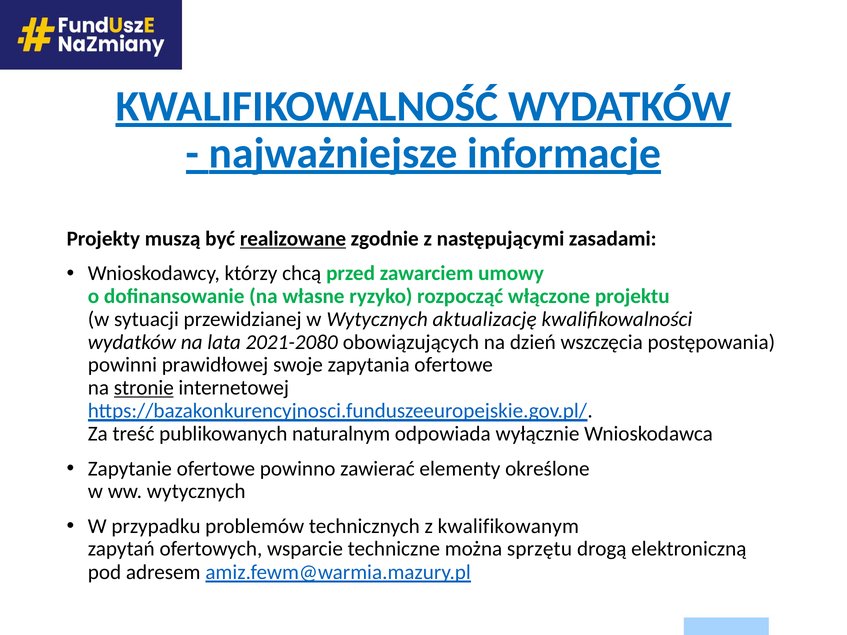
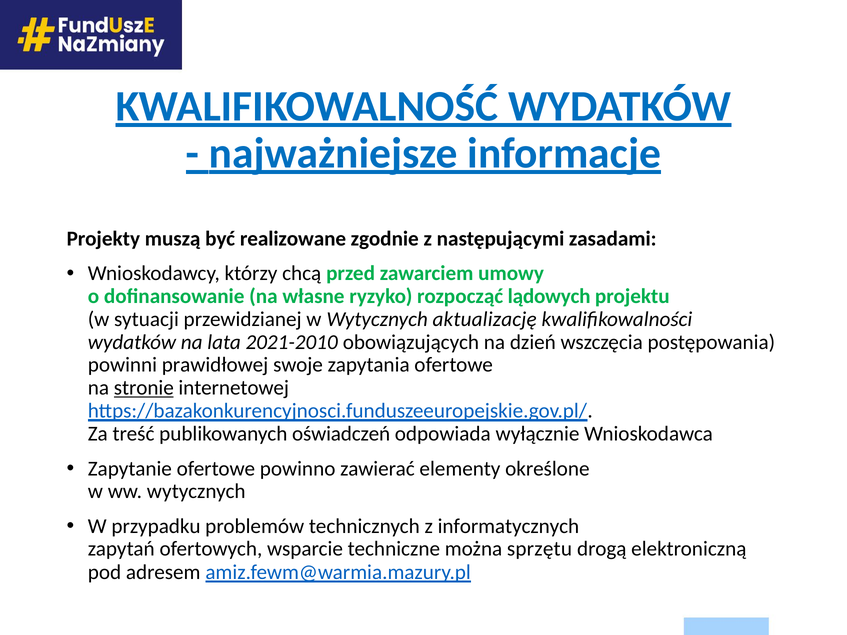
realizowane underline: present -> none
włączone: włączone -> lądowych
2021-2080: 2021-2080 -> 2021-2010
naturalnym: naturalnym -> oświadczeń
kwalifikowanym: kwalifikowanym -> informatycznych
